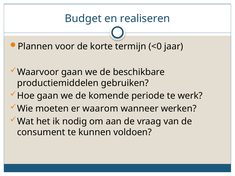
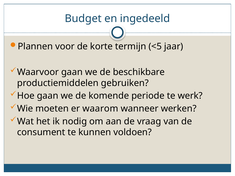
realiseren: realiseren -> ingedeeld
<0: <0 -> <5
